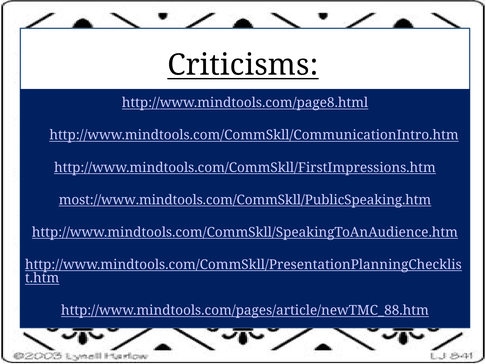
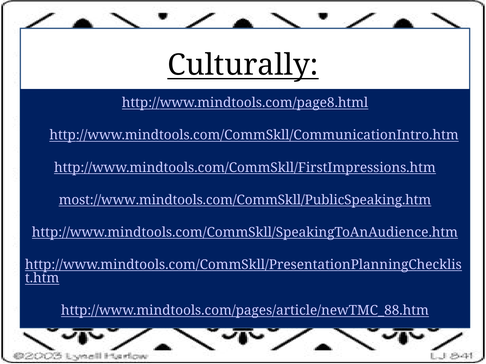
Criticisms: Criticisms -> Culturally
